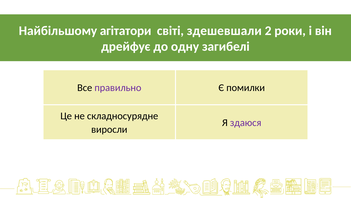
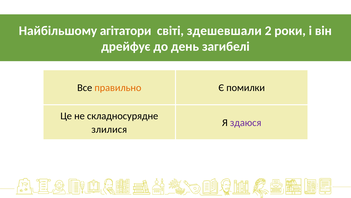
одну: одну -> день
правильно colour: purple -> orange
виросли: виросли -> злилися
